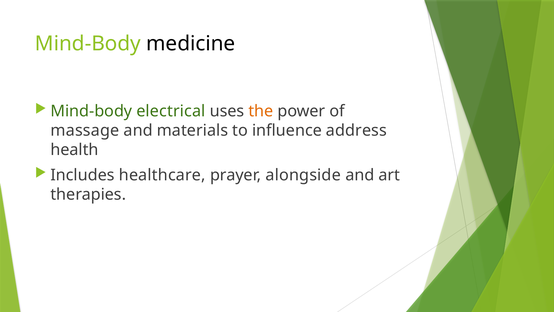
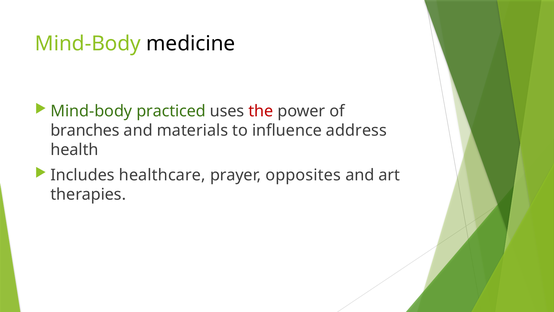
electrical: electrical -> practiced
the colour: orange -> red
massage: massage -> branches
alongside: alongside -> opposites
